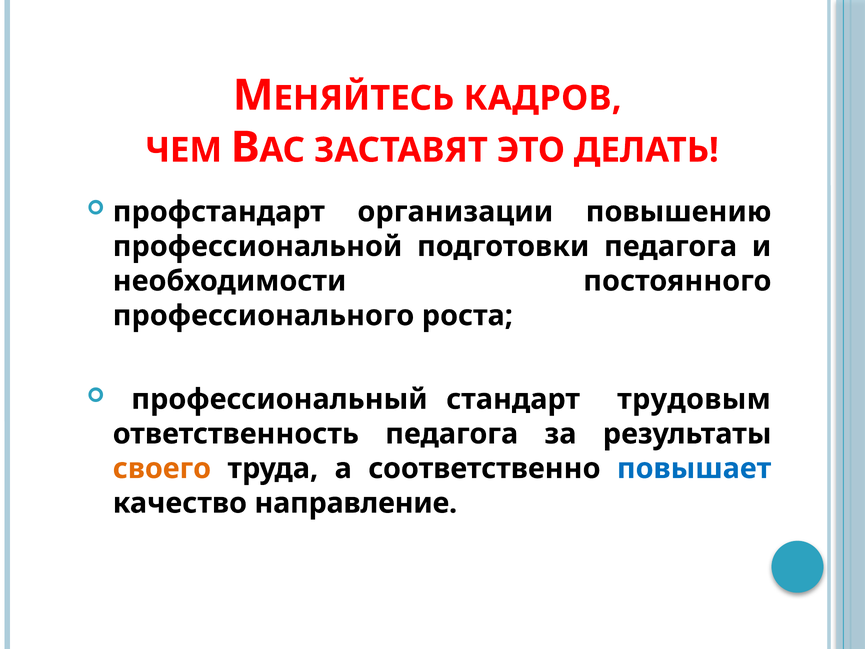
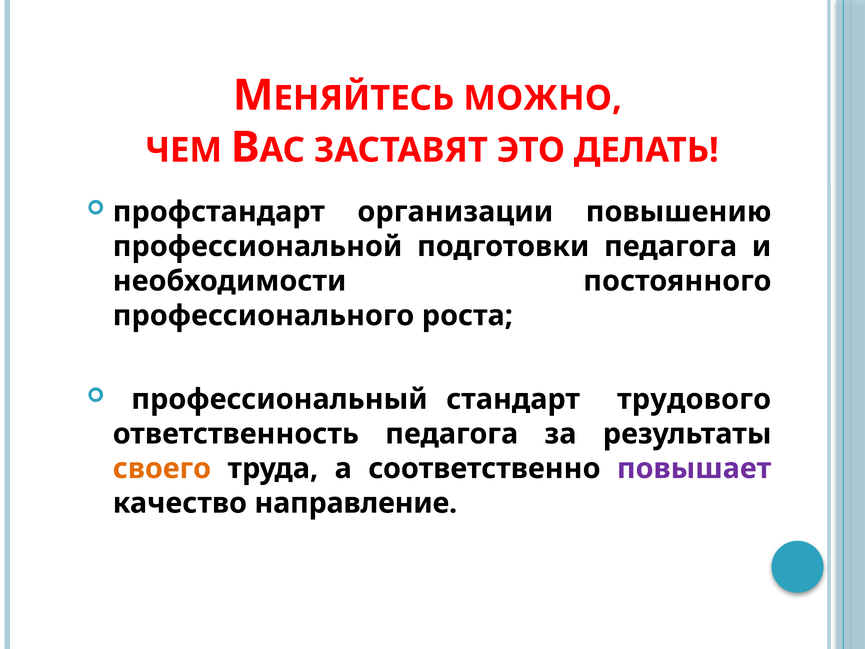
КАДРОВ: КАДРОВ -> МОЖНО
трудовым: трудовым -> трудового
повышает colour: blue -> purple
